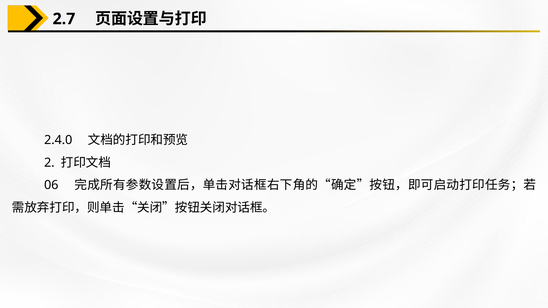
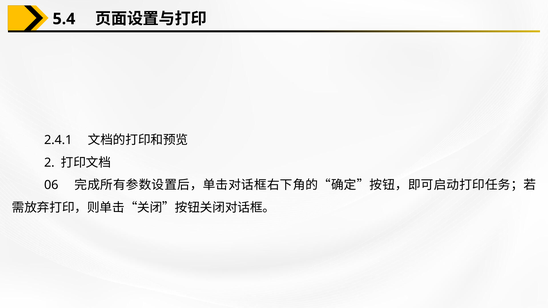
2.7: 2.7 -> 5.4
2.4.0: 2.4.0 -> 2.4.1
